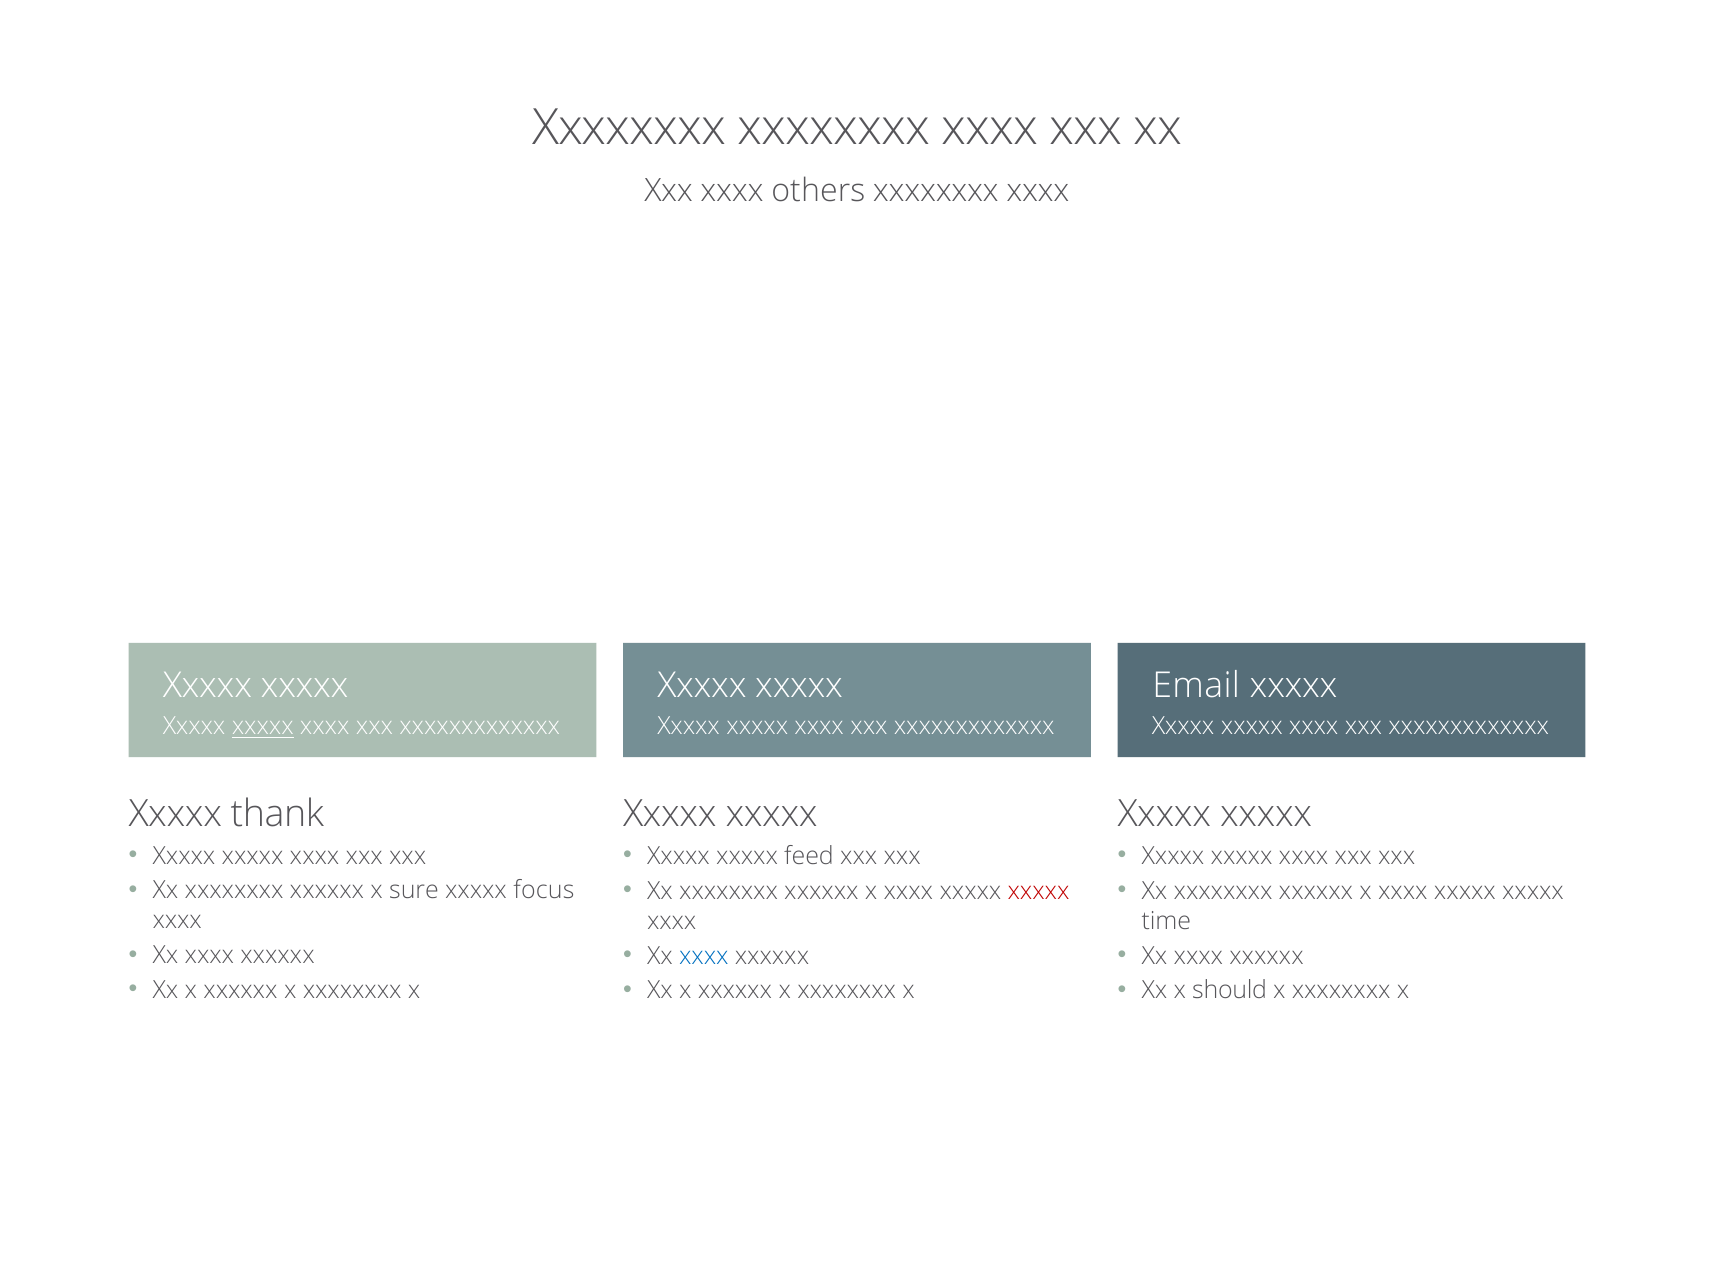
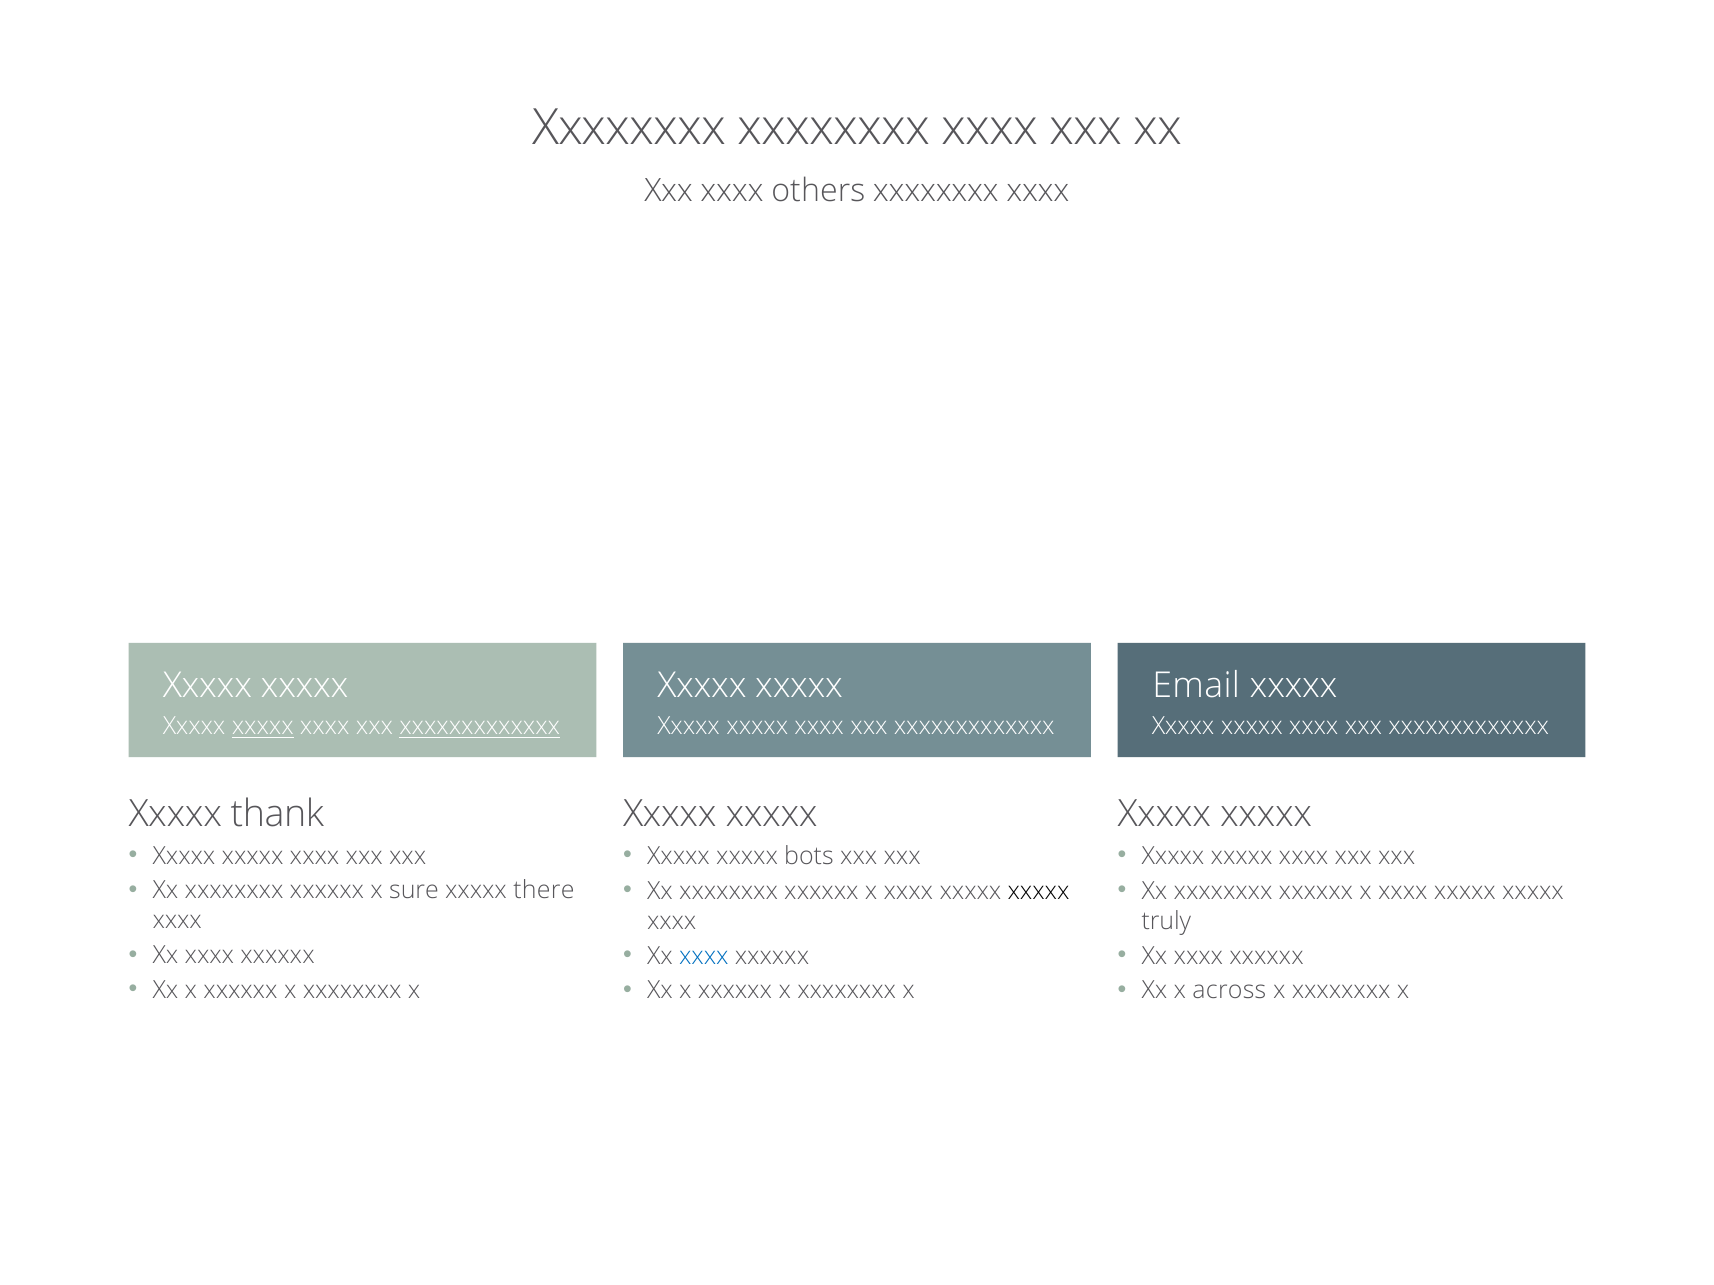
xxxxxxxxxxxxx at (480, 727) underline: none -> present
feed: feed -> bots
focus: focus -> there
xxxxx at (1039, 891) colour: red -> black
time: time -> truly
should: should -> across
